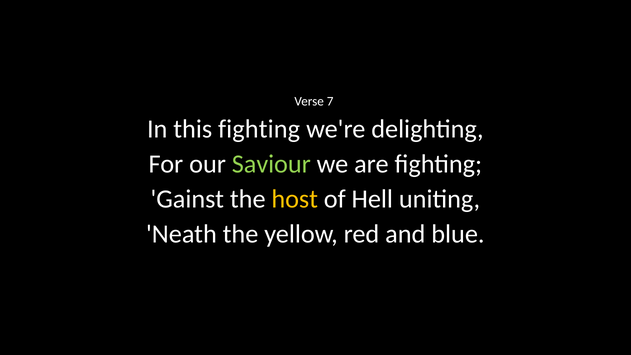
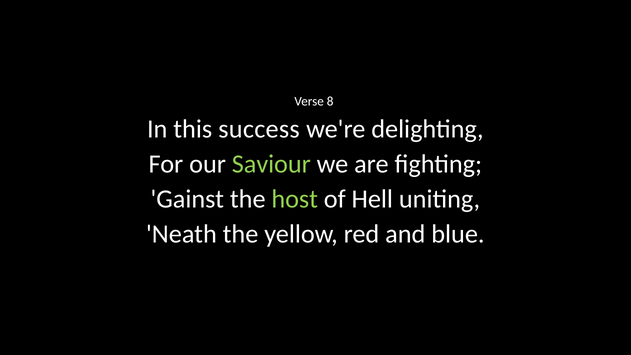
7: 7 -> 8
this fighting: fighting -> success
host colour: yellow -> light green
